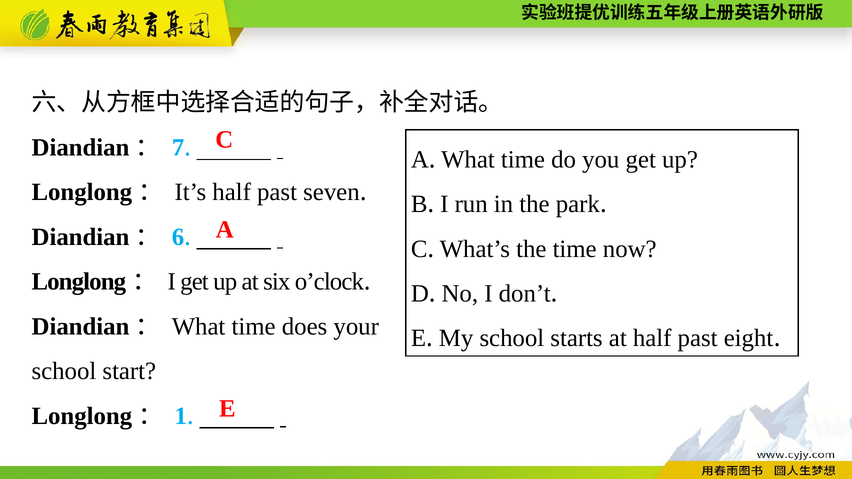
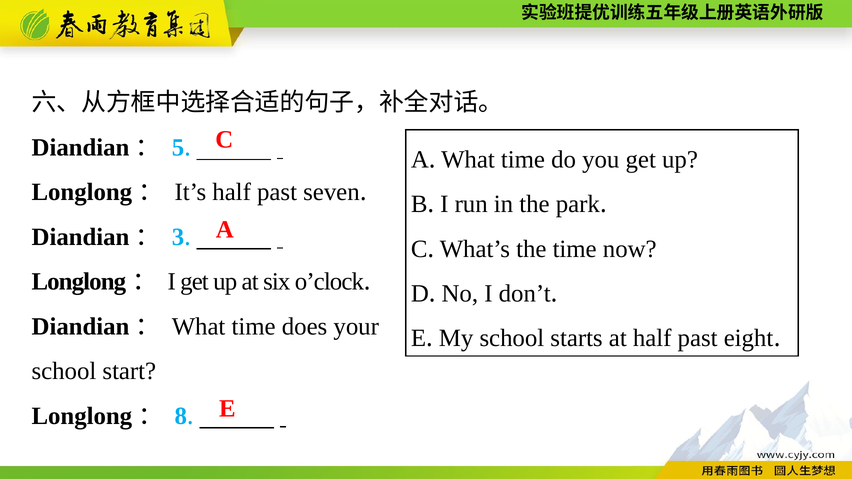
7: 7 -> 5
6: 6 -> 3
1: 1 -> 8
